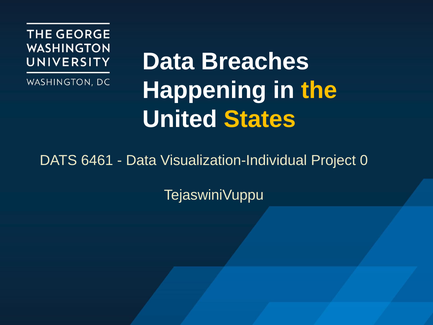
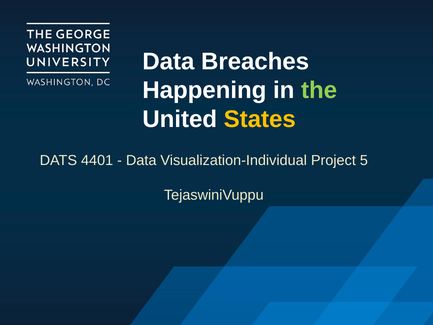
the colour: yellow -> light green
6461: 6461 -> 4401
0: 0 -> 5
